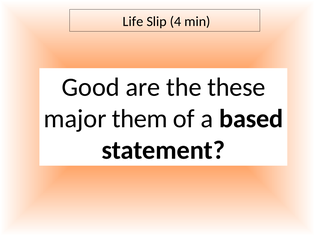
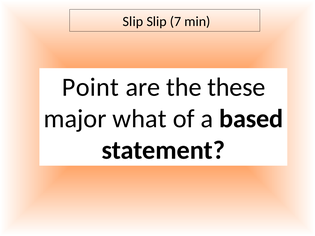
Life at (133, 21): Life -> Slip
4: 4 -> 7
Good: Good -> Point
them: them -> what
